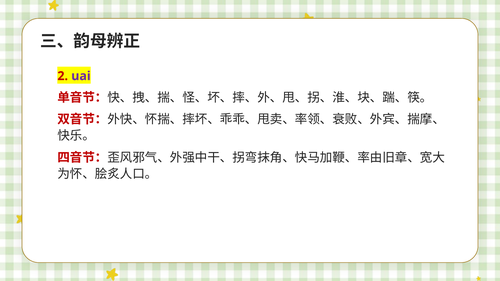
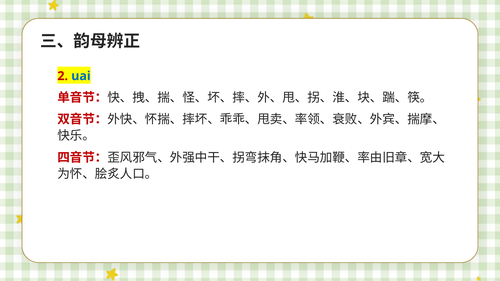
uai colour: purple -> blue
